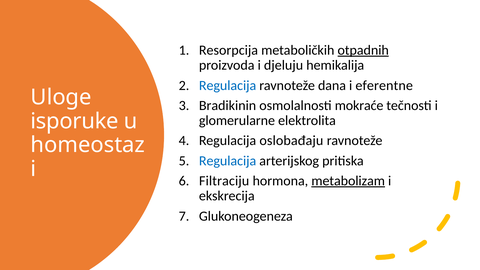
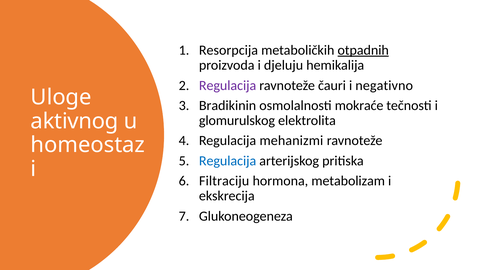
Regulacija at (228, 85) colour: blue -> purple
dana: dana -> čauri
eferentne: eferentne -> negativno
glomerularne: glomerularne -> glomurulskog
isporuke: isporuke -> aktivnog
oslobađaju: oslobađaju -> mehanizmi
metabolizam underline: present -> none
